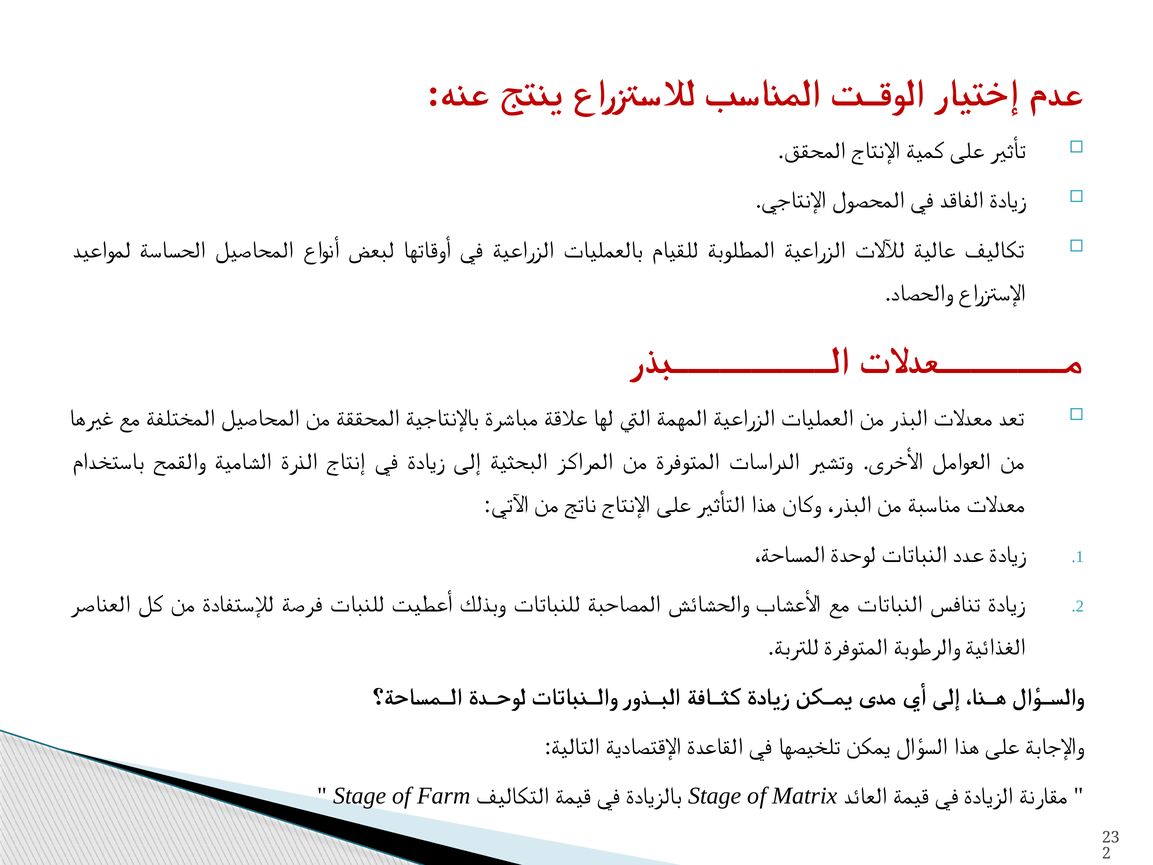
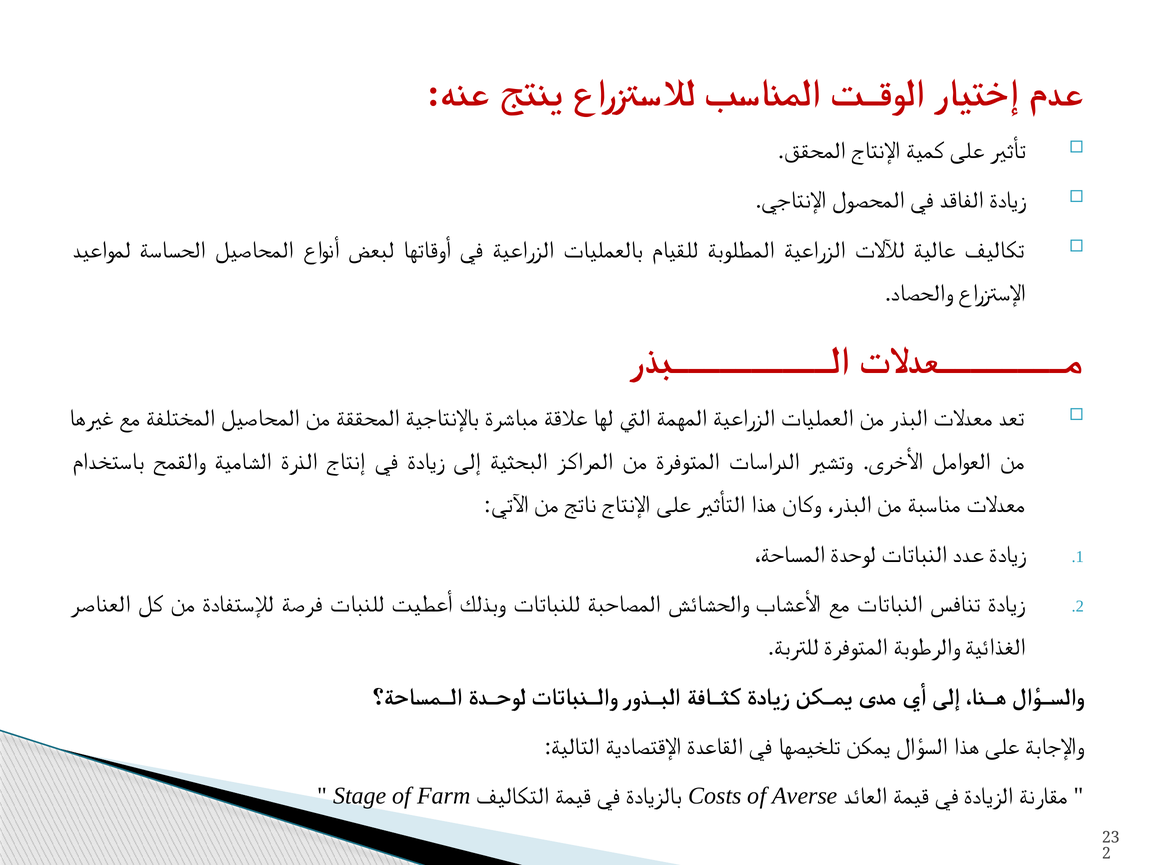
Stage at (715, 796): Stage -> Costs
Matrix: Matrix -> Averse
